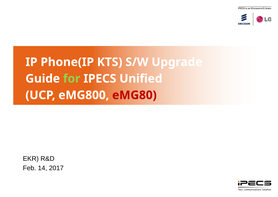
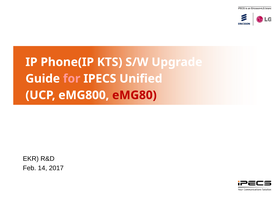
for colour: light green -> pink
